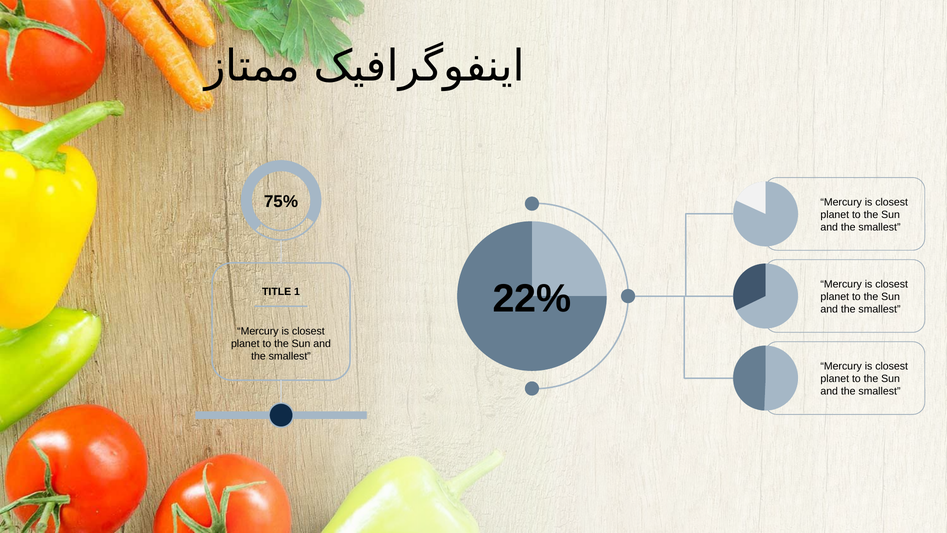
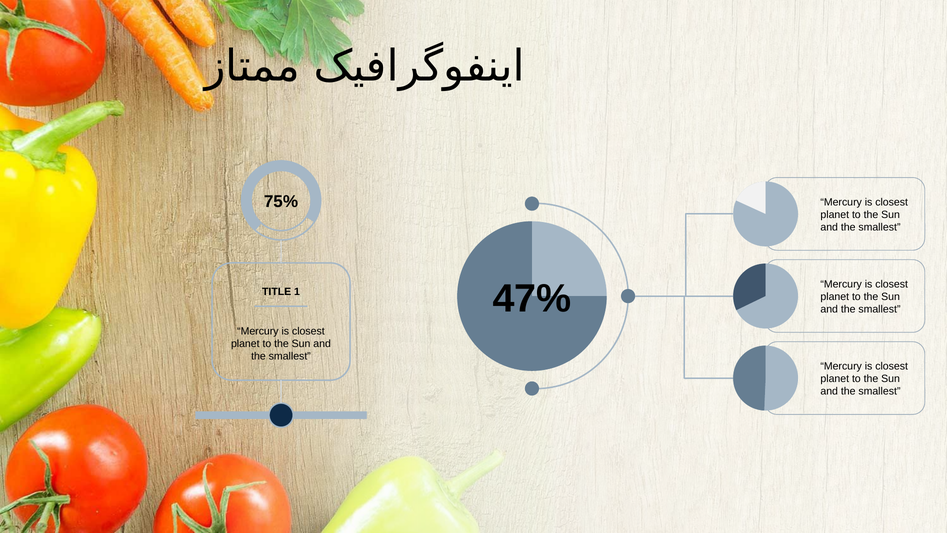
22%: 22% -> 47%
